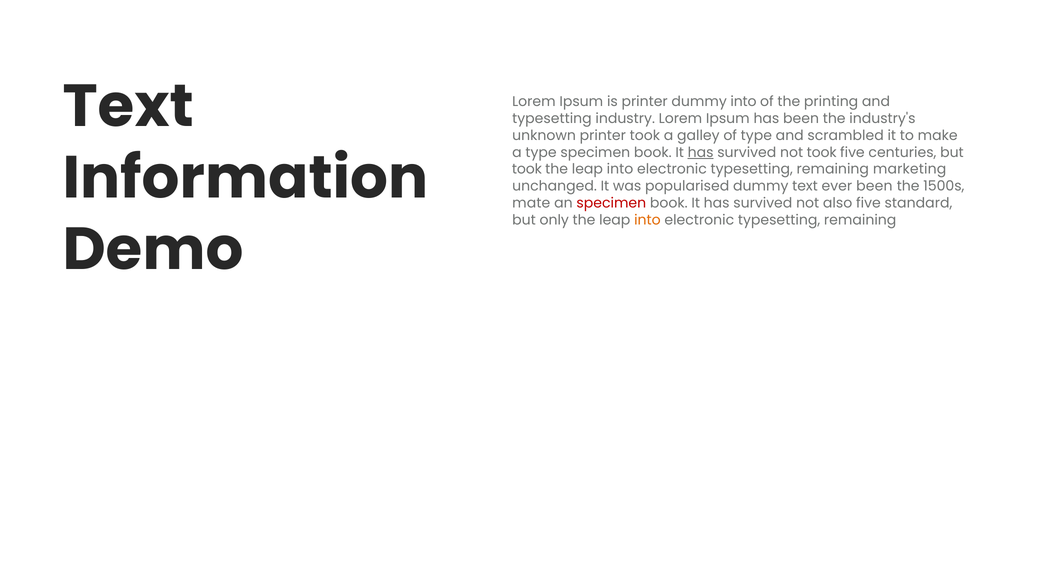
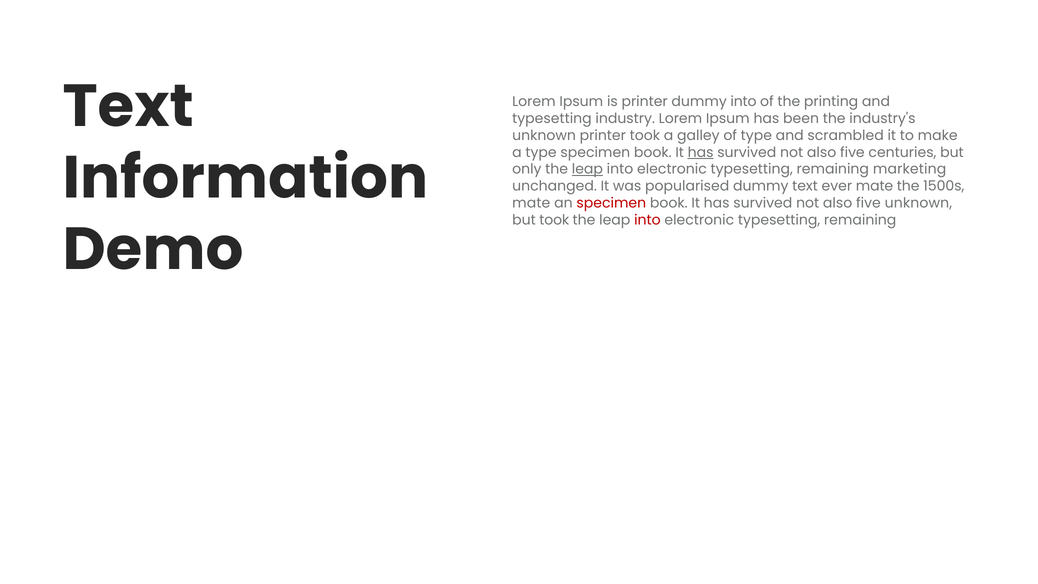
took at (822, 152): took -> also
took at (527, 169): took -> only
leap at (587, 169) underline: none -> present
ever been: been -> mate
five standard: standard -> unknown
but only: only -> took
into at (647, 220) colour: orange -> red
